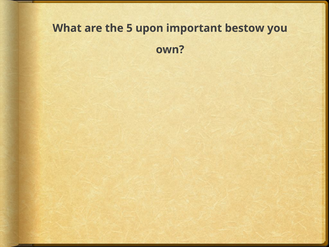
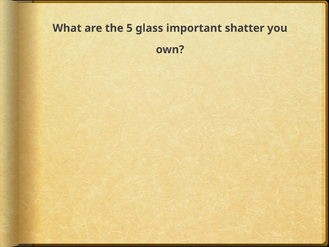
upon: upon -> glass
bestow: bestow -> shatter
